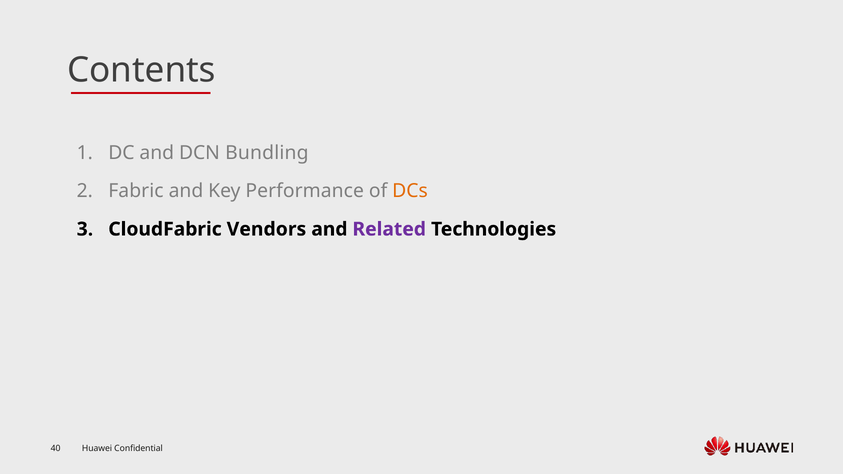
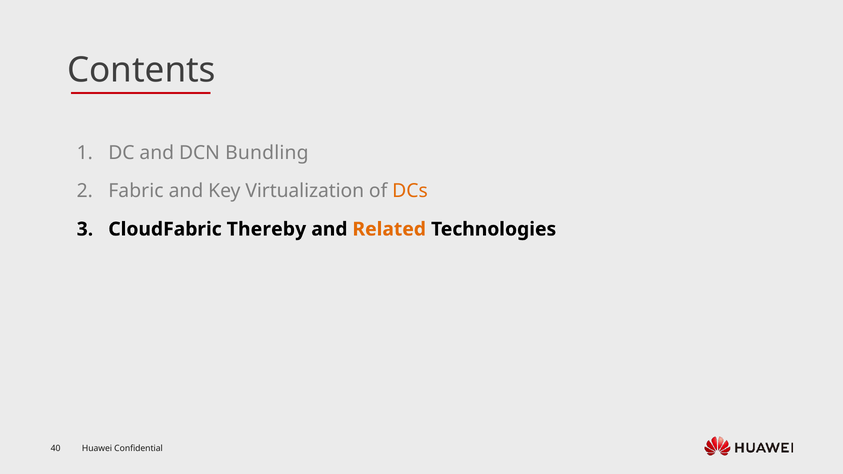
Performance: Performance -> Virtualization
Vendors: Vendors -> Thereby
Related colour: purple -> orange
